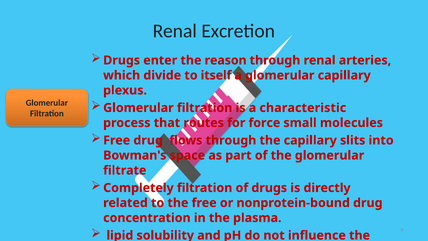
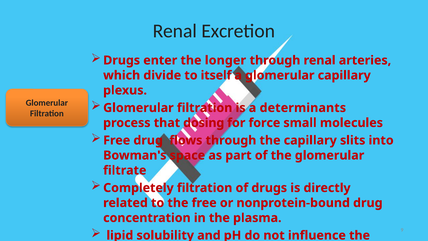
reason: reason -> longer
characteristic: characteristic -> determinants
routes: routes -> dosing
